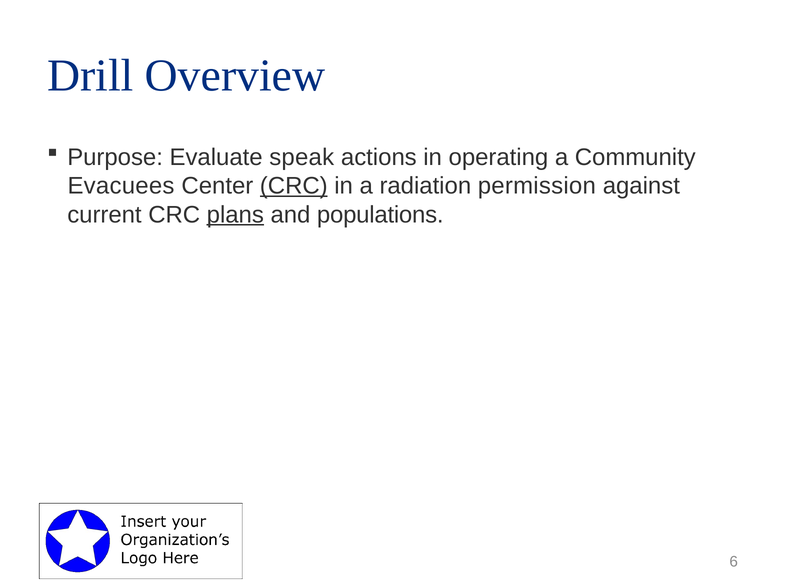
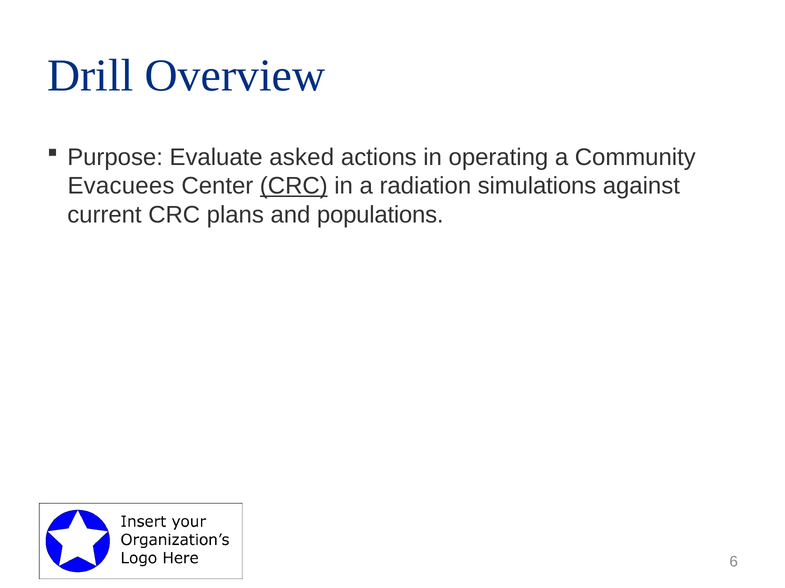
speak: speak -> asked
permission: permission -> simulations
plans underline: present -> none
